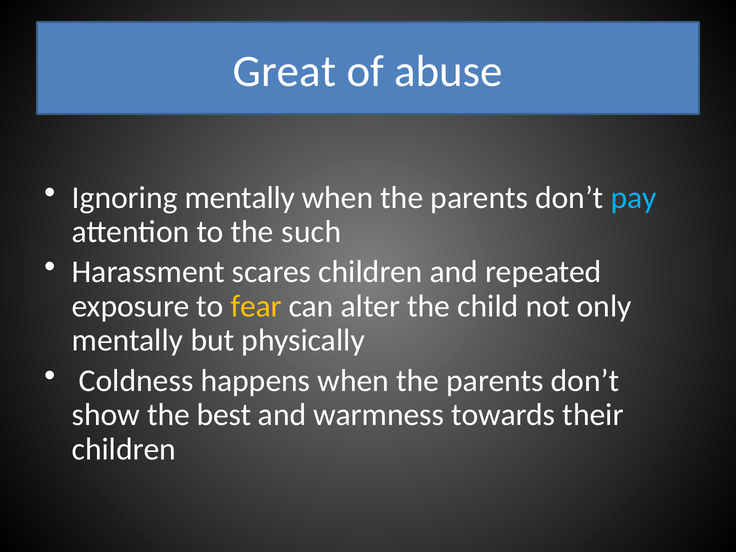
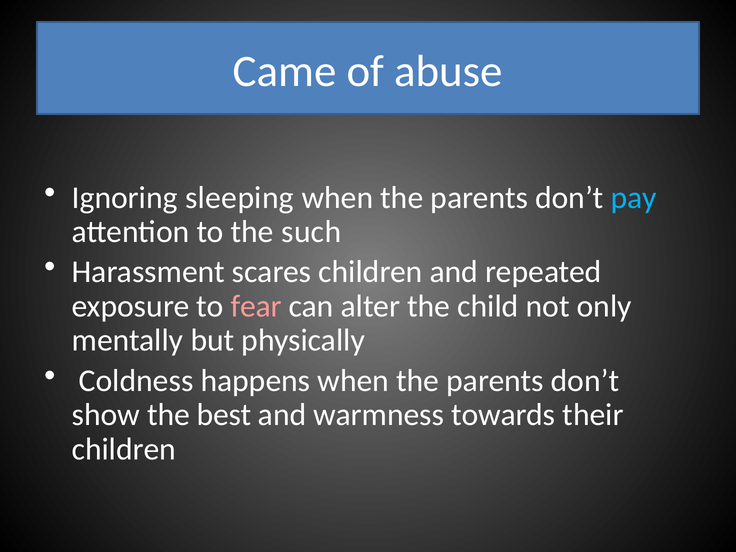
Great: Great -> Came
Ignoring mentally: mentally -> sleeping
fear colour: yellow -> pink
